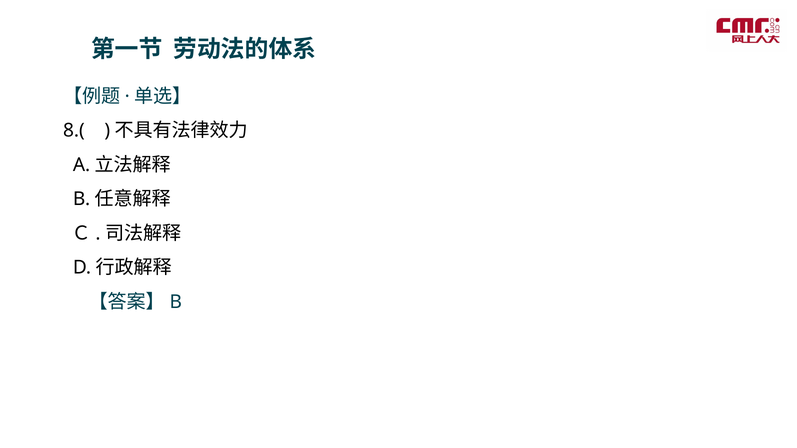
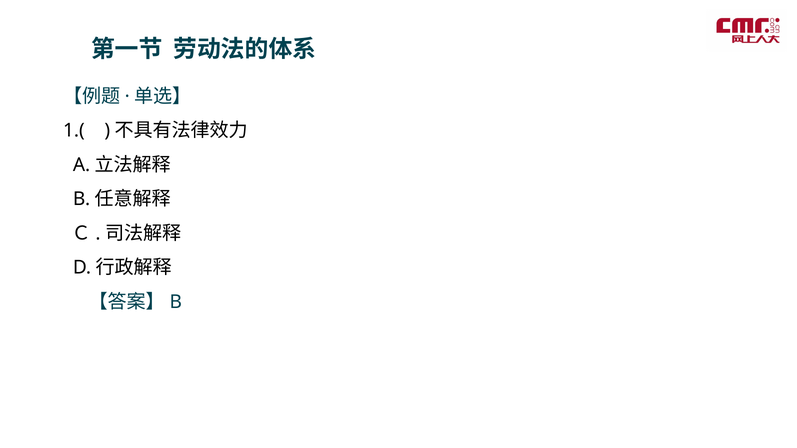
8.(: 8.( -> 1.(
